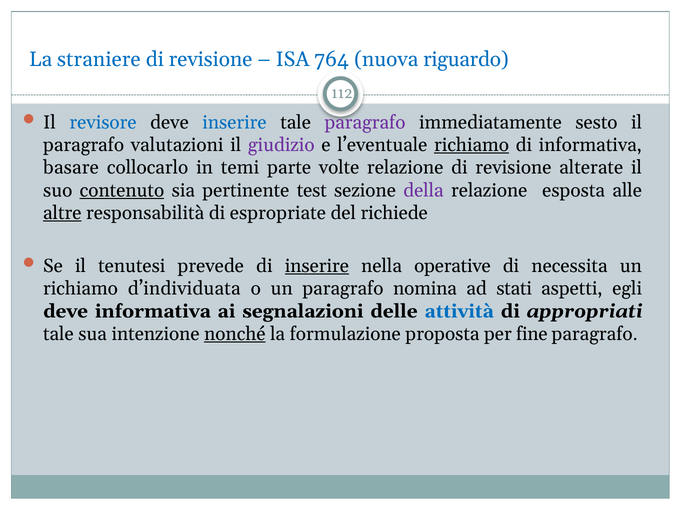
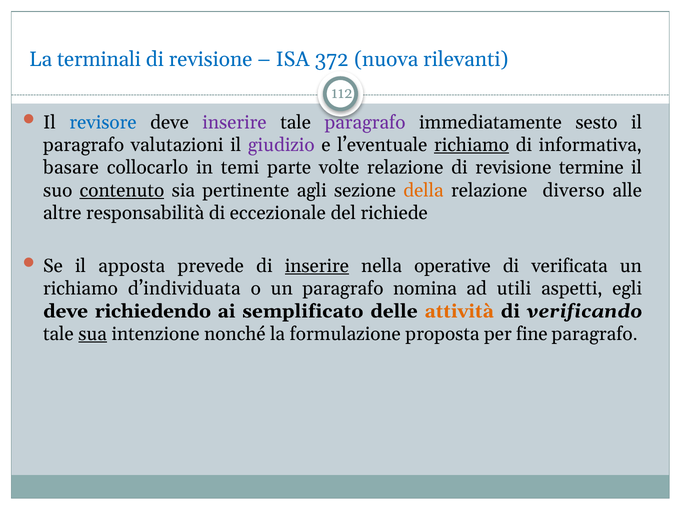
straniere: straniere -> terminali
764: 764 -> 372
riguardo: riguardo -> rilevanti
inserire at (234, 122) colour: blue -> purple
alterate: alterate -> termine
test: test -> agli
della colour: purple -> orange
esposta: esposta -> diverso
altre underline: present -> none
espropriate: espropriate -> eccezionale
tenutesi: tenutesi -> apposta
necessita: necessita -> verificata
stati: stati -> utili
deve informativa: informativa -> richiedendo
segnalazioni: segnalazioni -> semplificato
attività colour: blue -> orange
appropriati: appropriati -> verificando
sua underline: none -> present
nonché underline: present -> none
